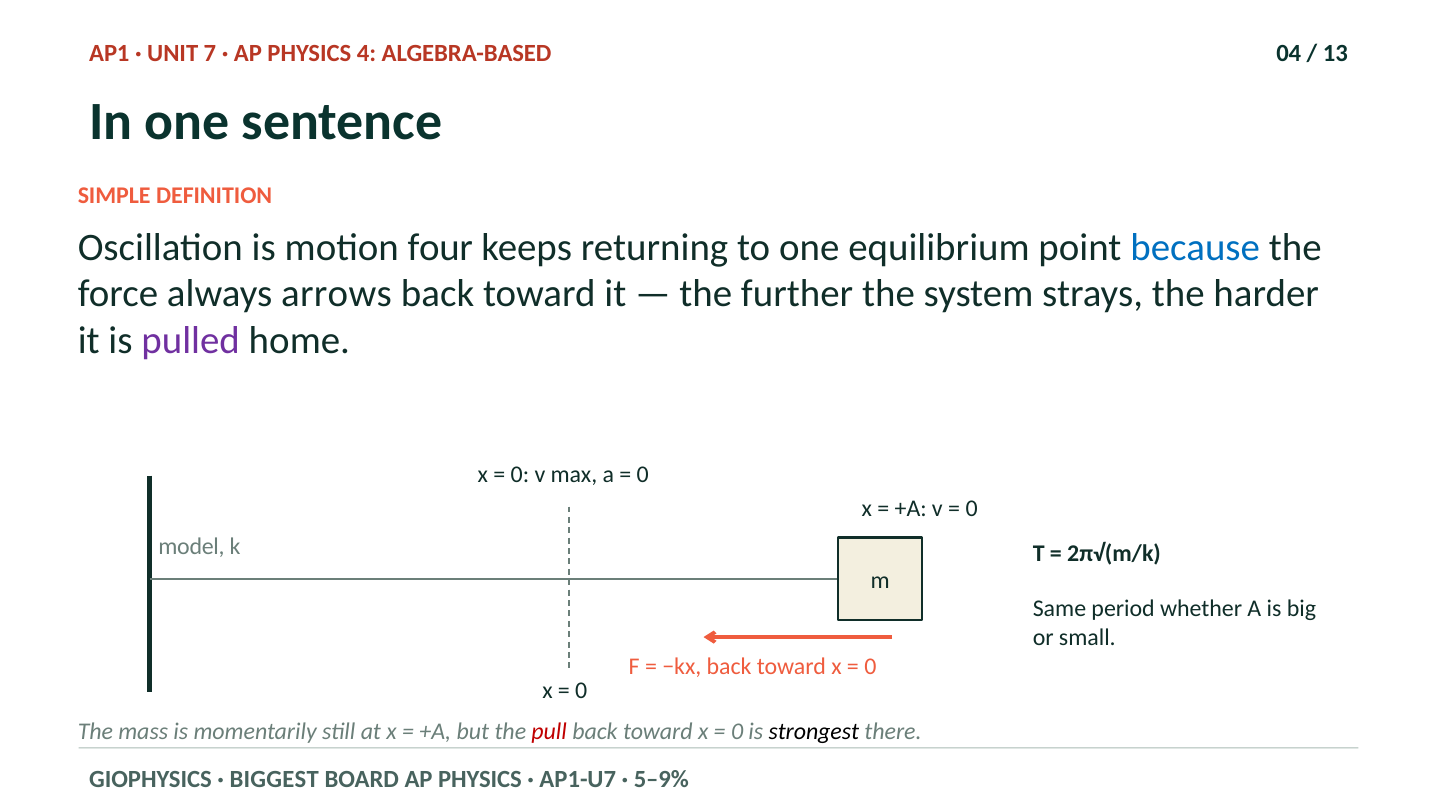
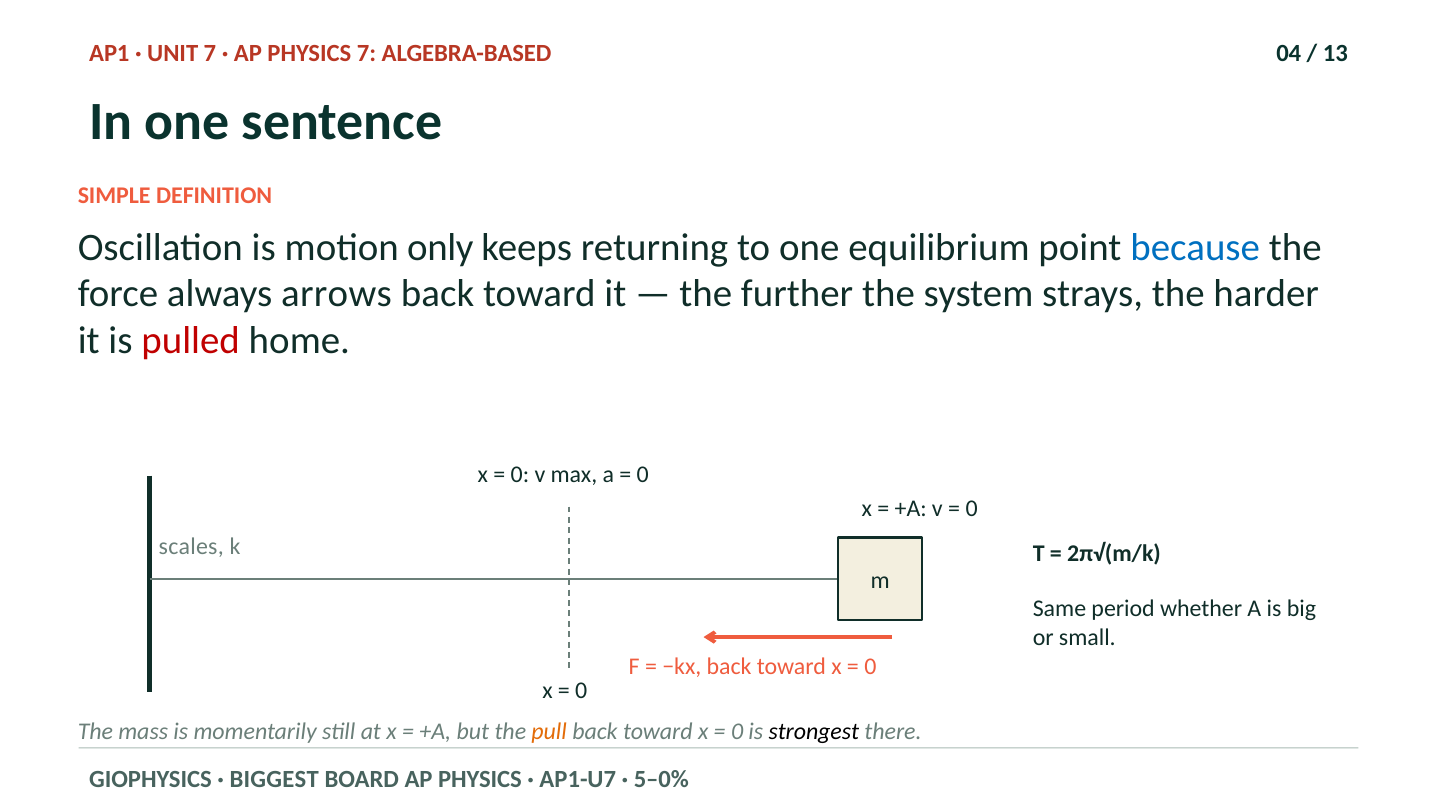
PHYSICS 4: 4 -> 7
four: four -> only
pulled colour: purple -> red
model: model -> scales
pull colour: red -> orange
5–9%: 5–9% -> 5–0%
